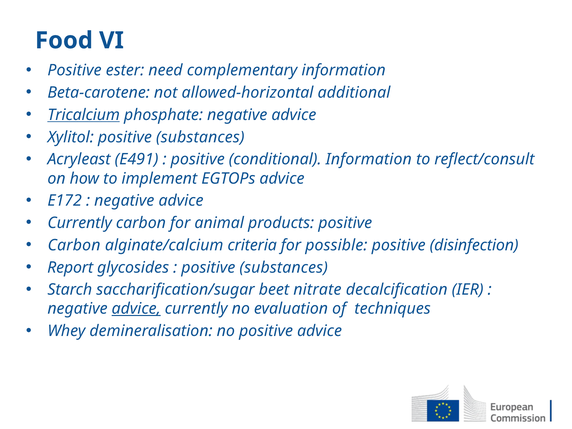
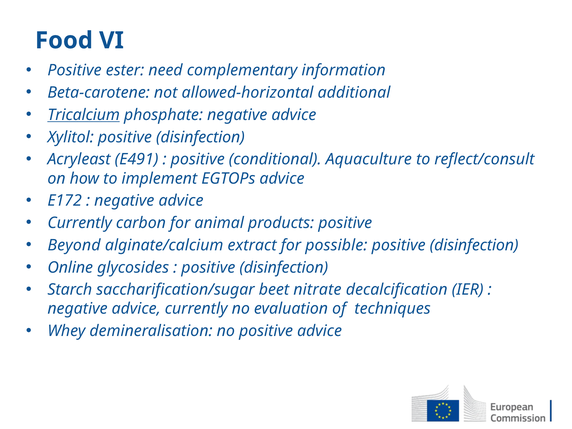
Xylitol positive substances: substances -> disinfection
conditional Information: Information -> Aquaculture
Carbon at (74, 245): Carbon -> Beyond
criteria: criteria -> extract
Report: Report -> Online
substances at (284, 267): substances -> disinfection
advice at (136, 309) underline: present -> none
